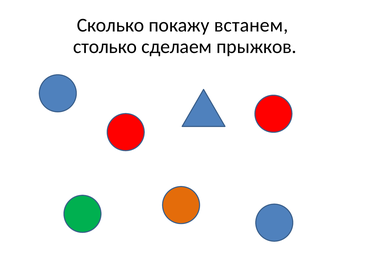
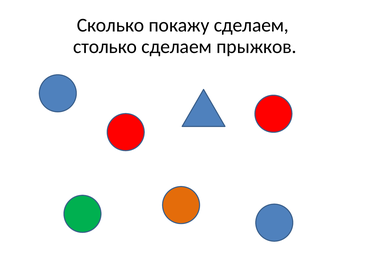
покажу встанем: встанем -> сделаем
